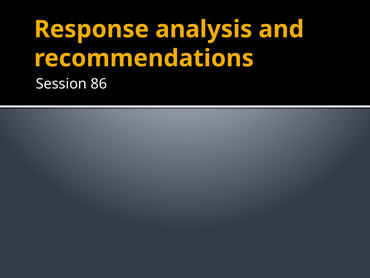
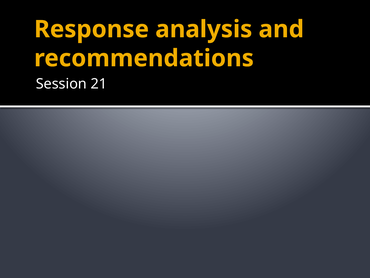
86: 86 -> 21
